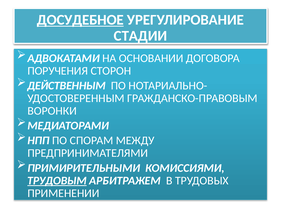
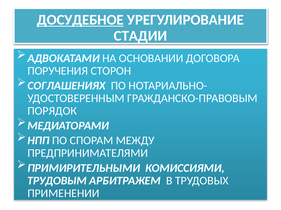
ДЕЙСТВЕННЫМ: ДЕЙСТВЕННЫМ -> СОГЛАШЕНИЯХ
ВОРОНКИ: ВОРОНКИ -> ПОРЯДОК
ТРУДОВЫМ underline: present -> none
